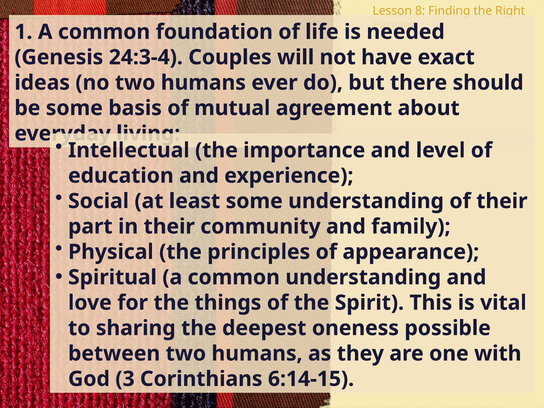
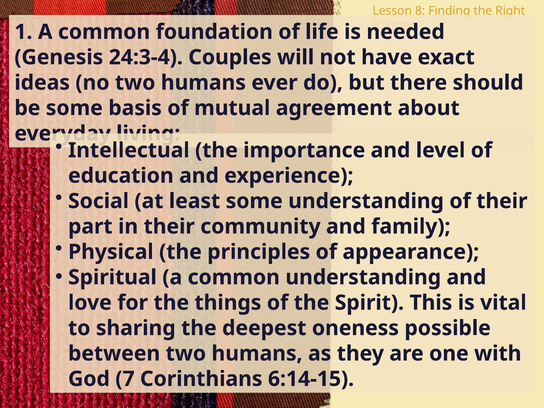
3: 3 -> 7
